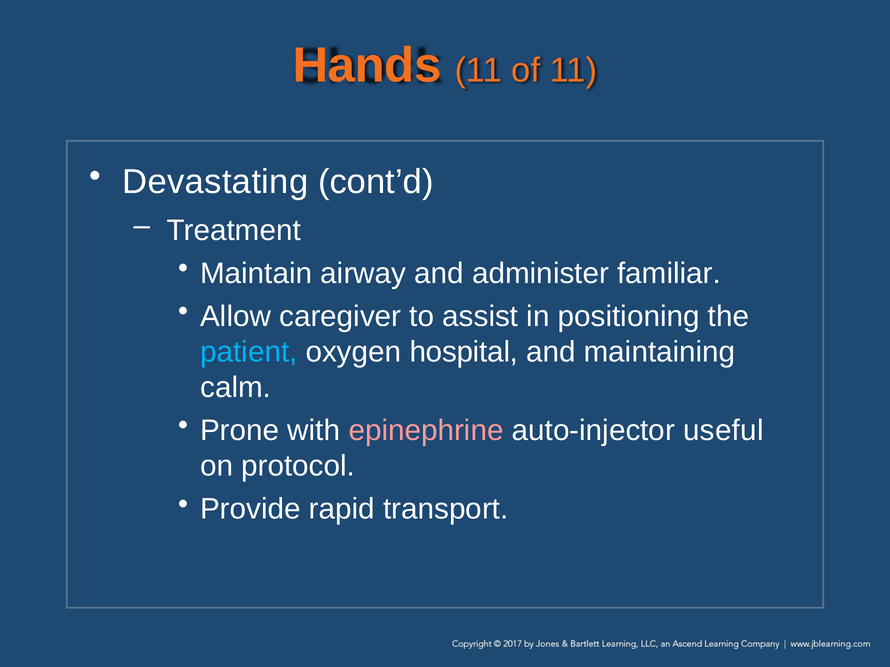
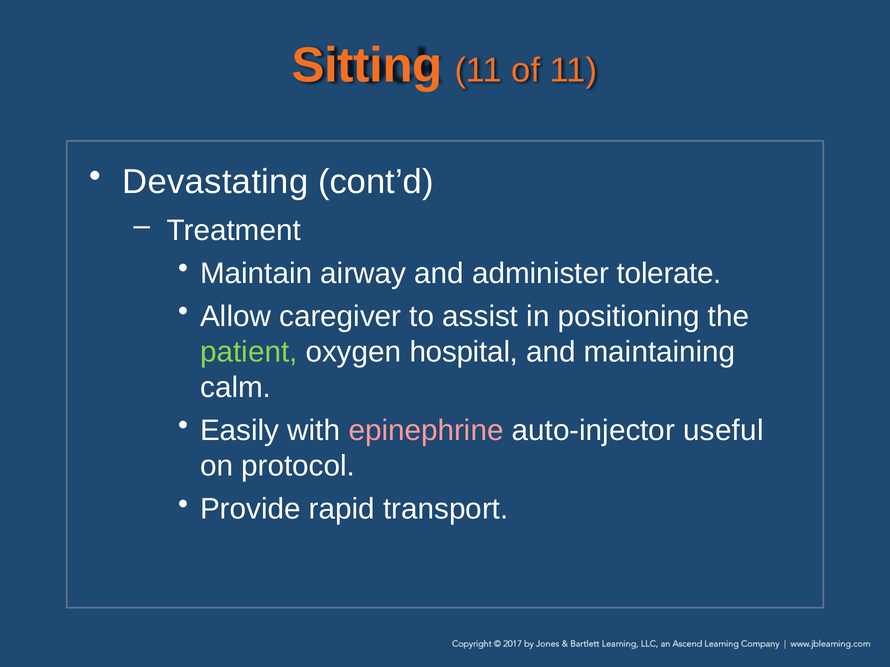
Hands: Hands -> Sitting
familiar: familiar -> tolerate
patient colour: light blue -> light green
Prone: Prone -> Easily
